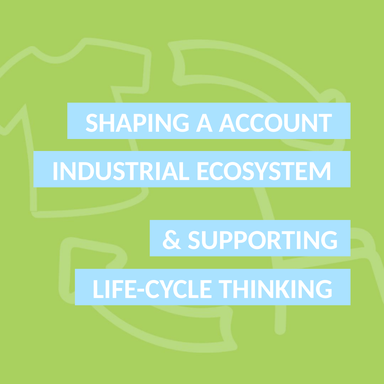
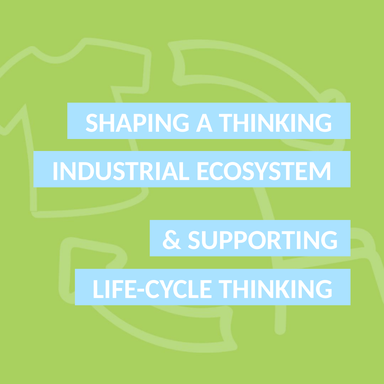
A ACCOUNT: ACCOUNT -> THINKING
